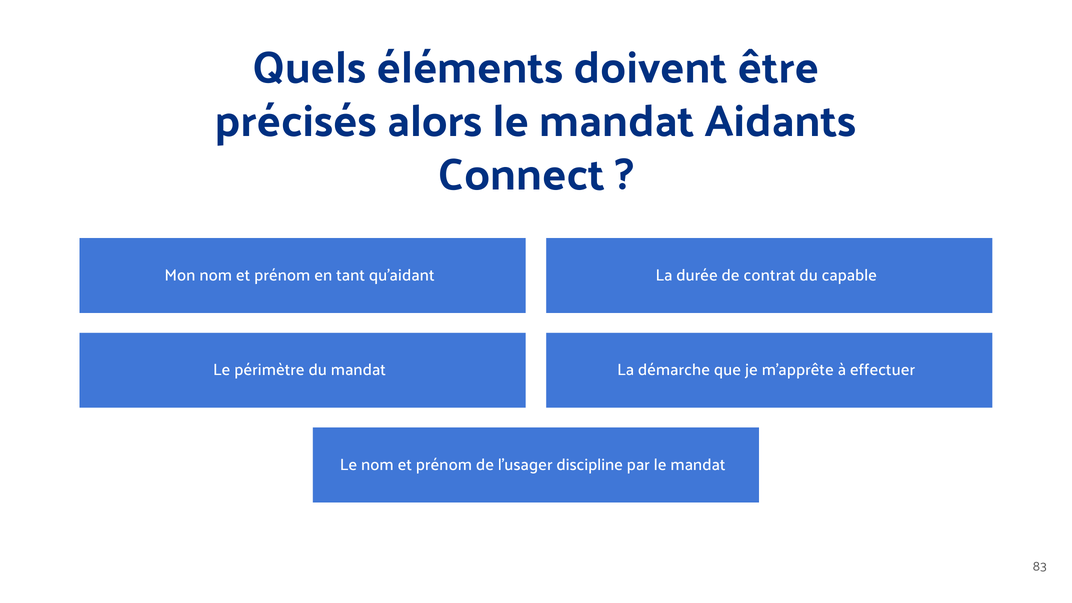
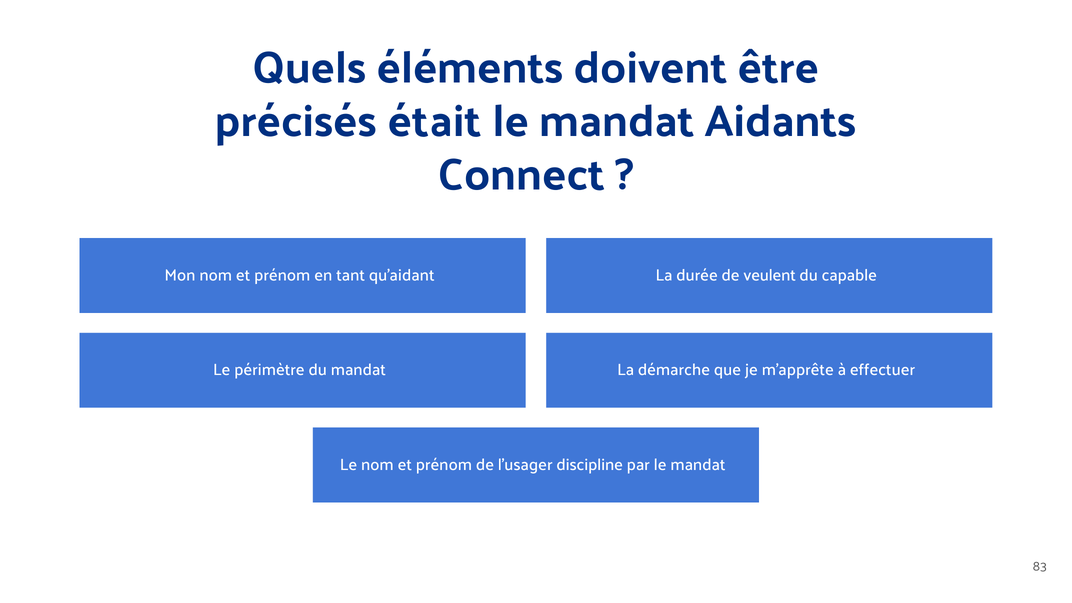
alors: alors -> était
contrat: contrat -> veulent
